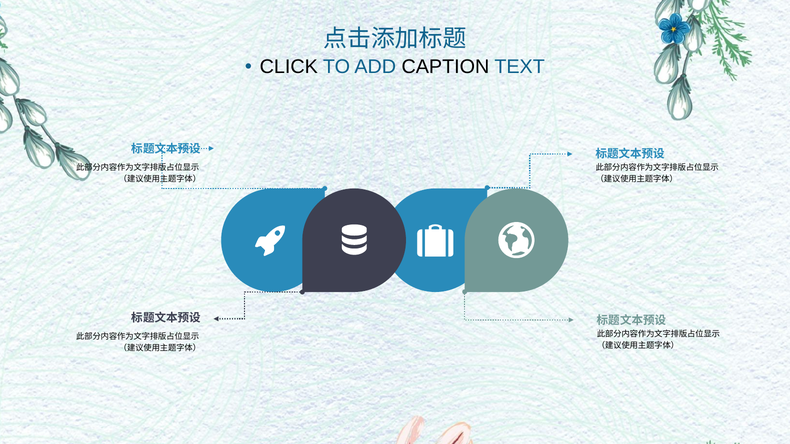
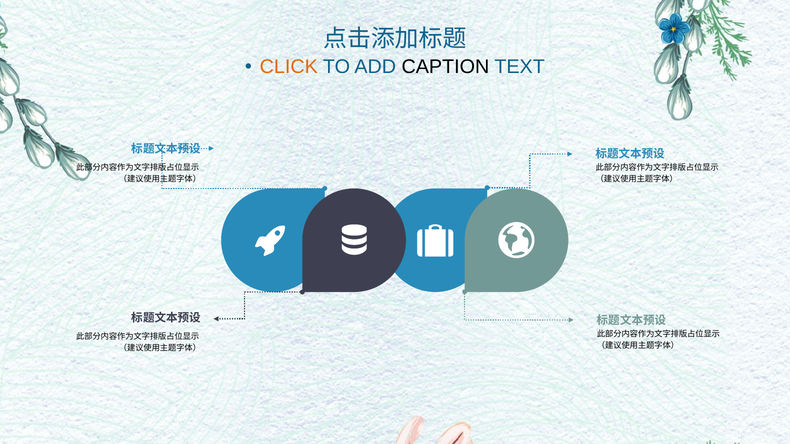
CLICK colour: black -> orange
